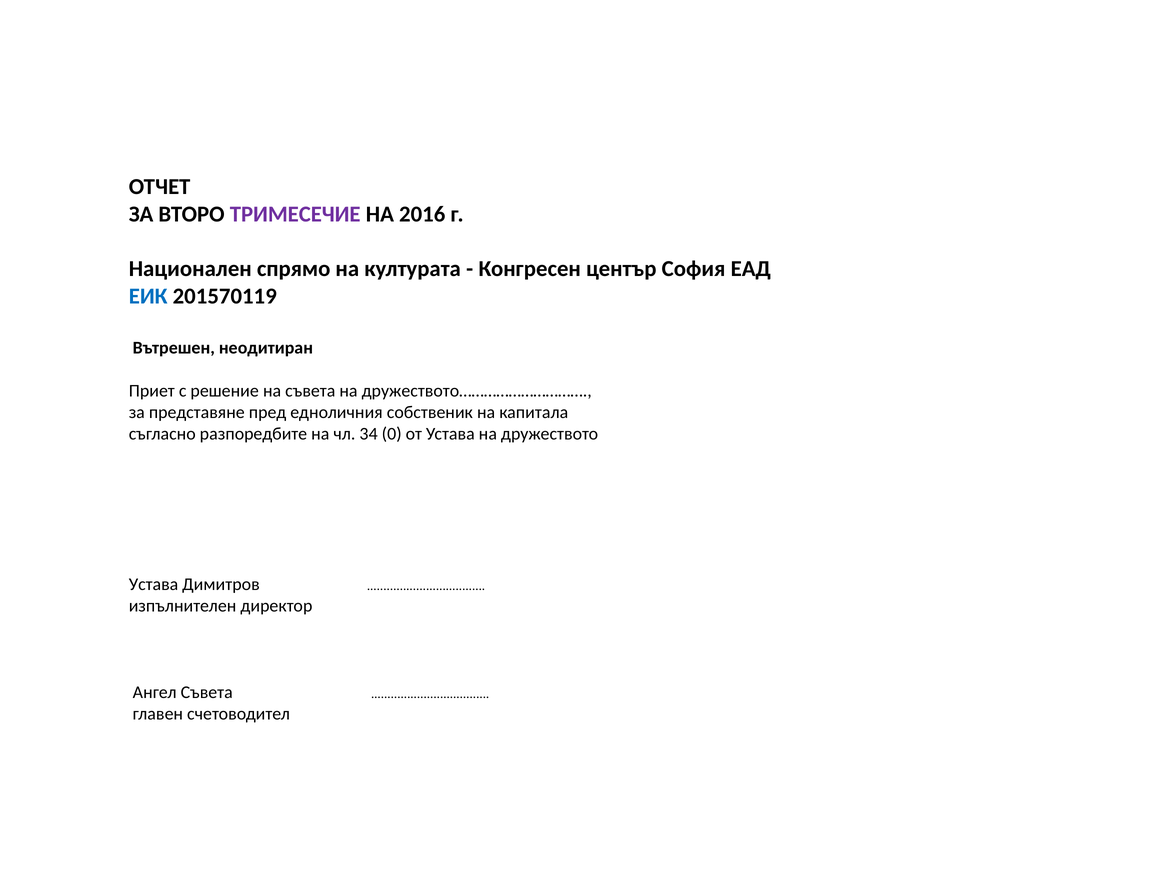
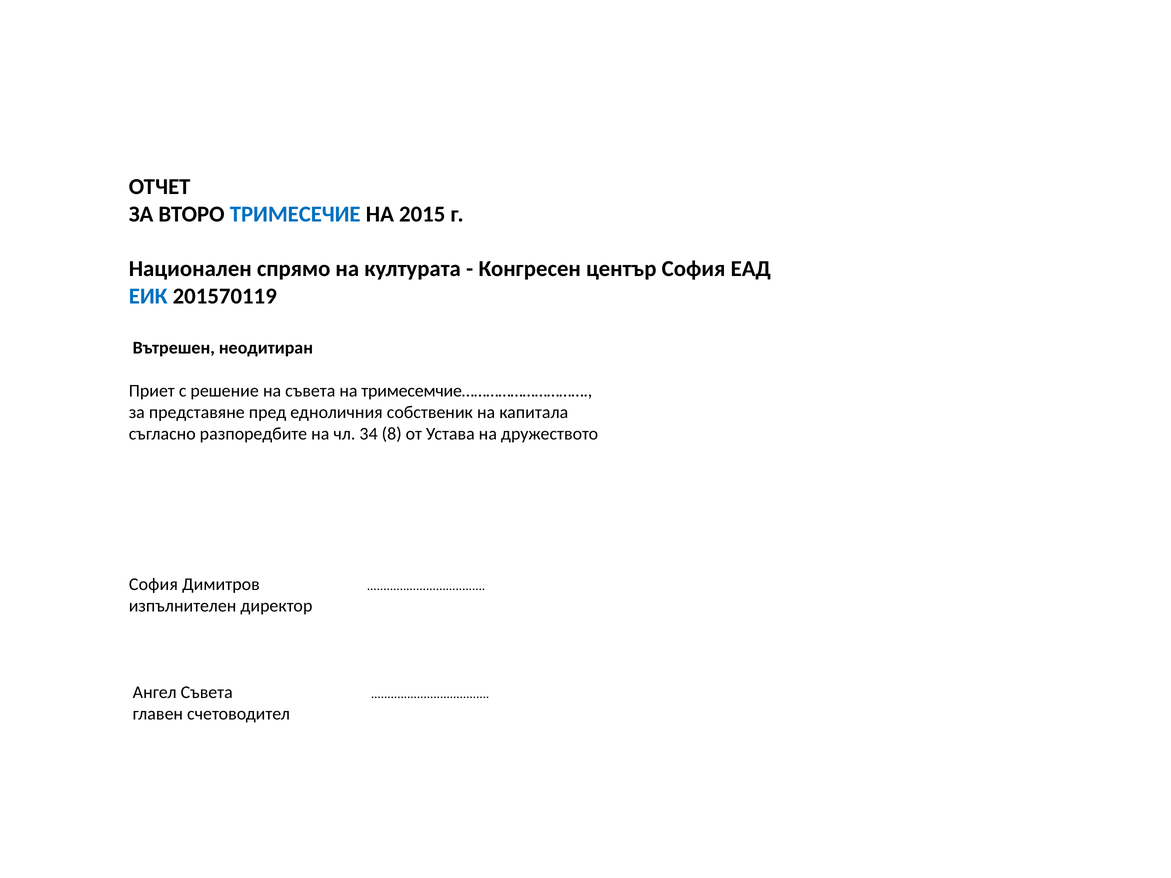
ТРИМЕСЕЧИЕ colour: purple -> blue
2016: 2016 -> 2015
дружеството…………………………: дружеството………………………… -> тримесемчие…………………………
0: 0 -> 8
Устава at (154, 585): Устава -> София
